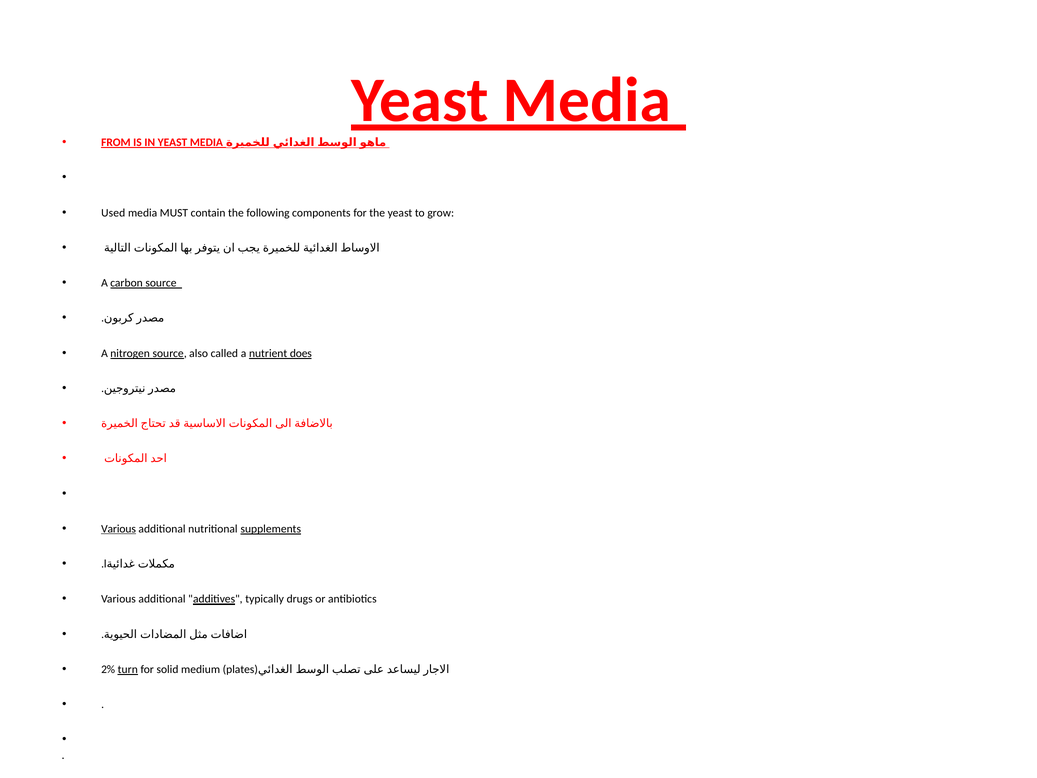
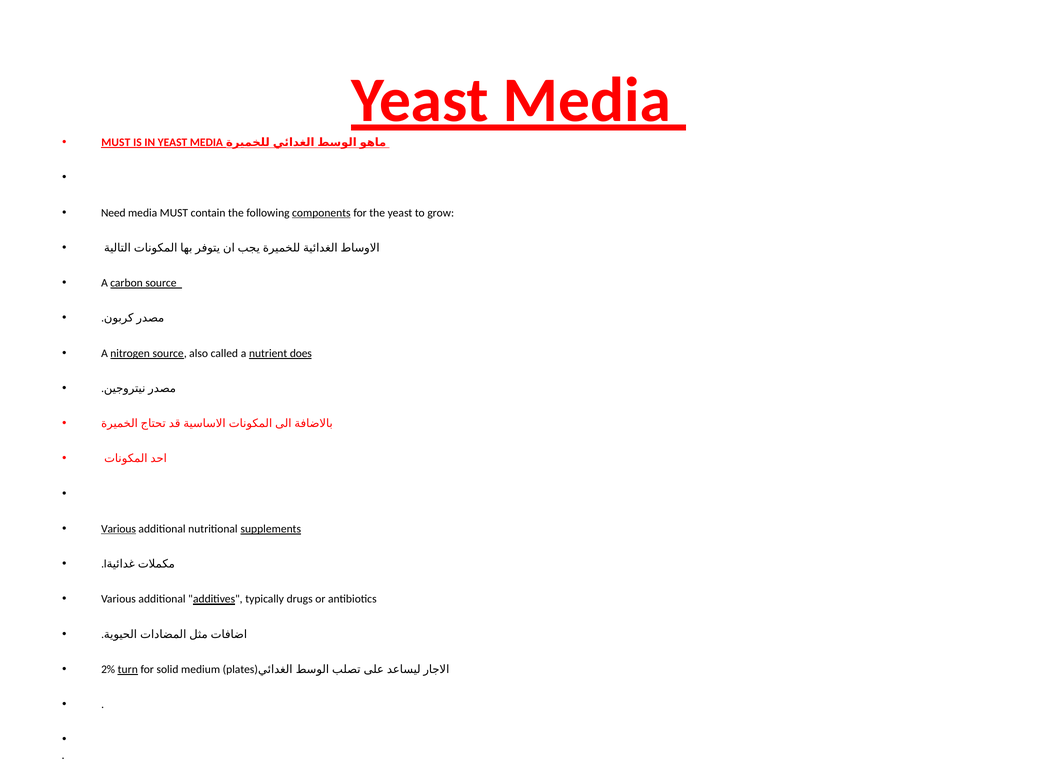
FROM at (116, 143): FROM -> MUST
Used: Used -> Need
components underline: none -> present
